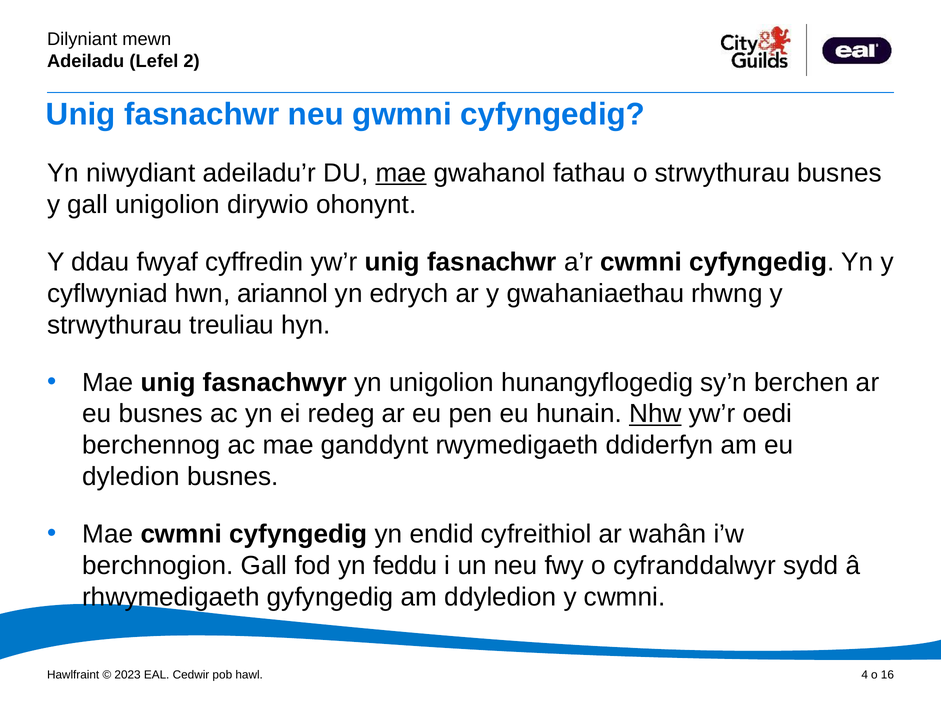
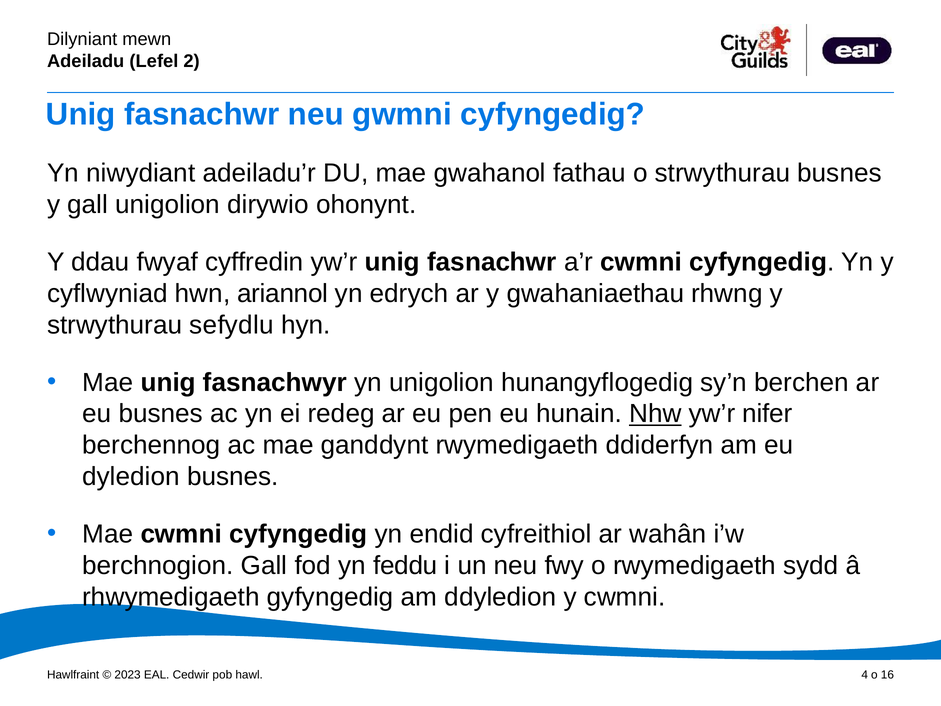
mae at (401, 173) underline: present -> none
treuliau: treuliau -> sefydlu
oedi: oedi -> nifer
o cyfranddalwyr: cyfranddalwyr -> rwymedigaeth
